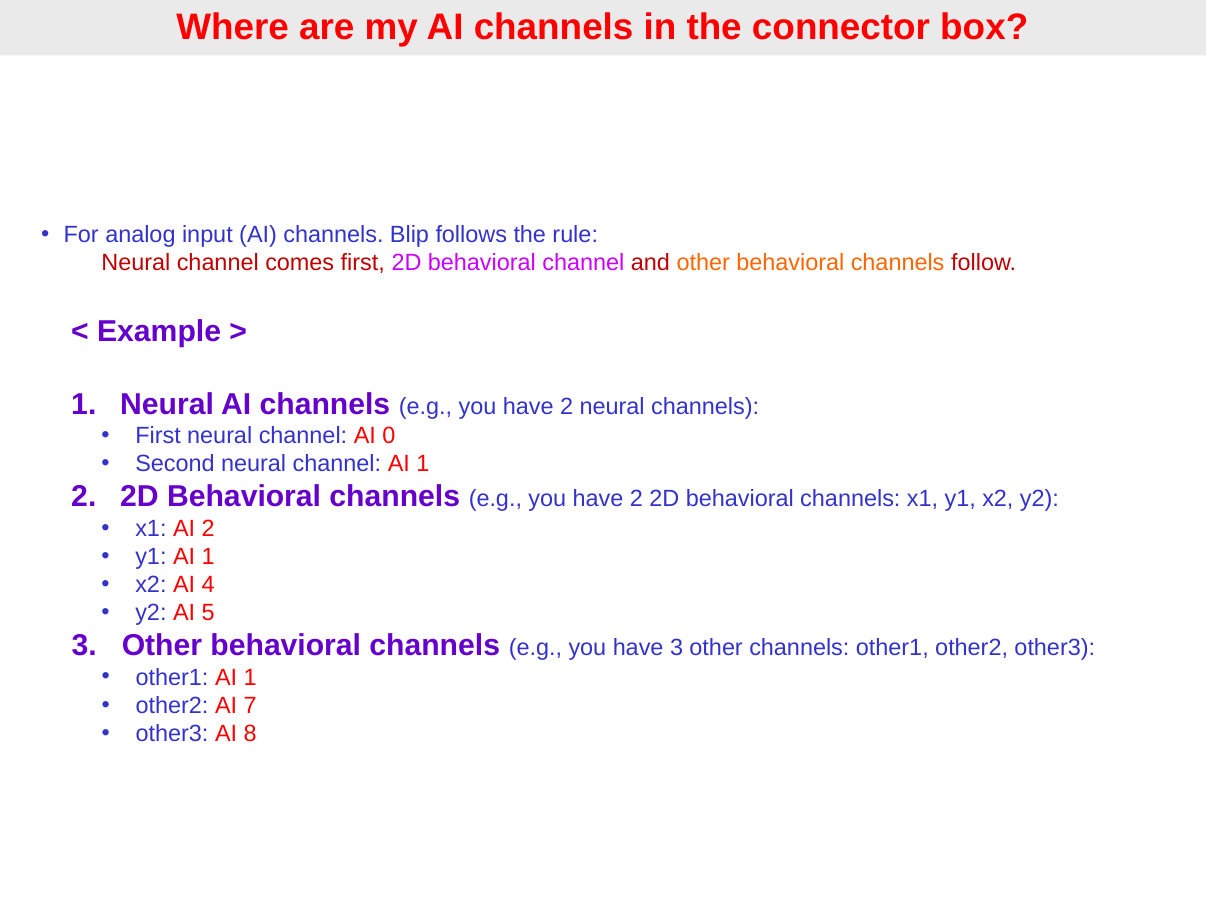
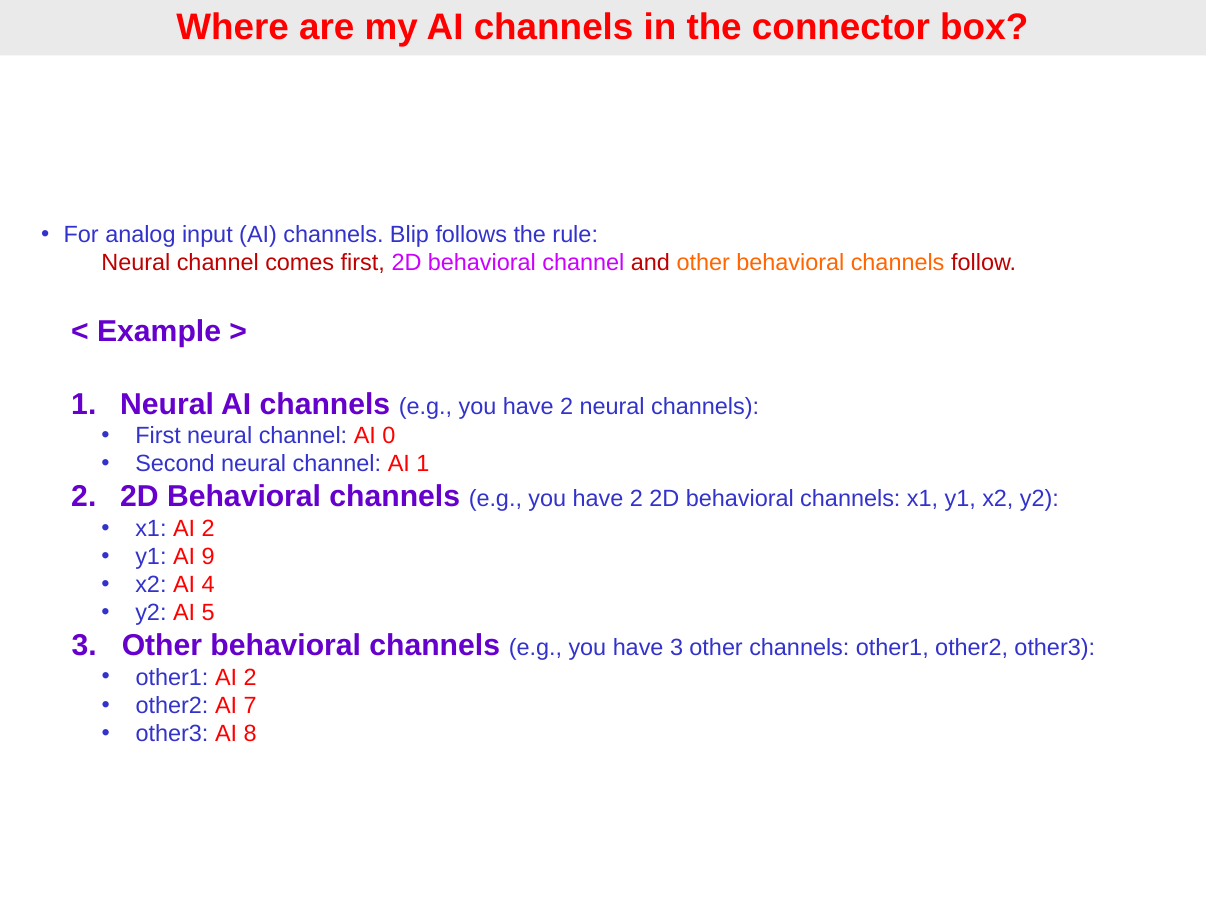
y1 AI 1: 1 -> 9
other1 AI 1: 1 -> 2
